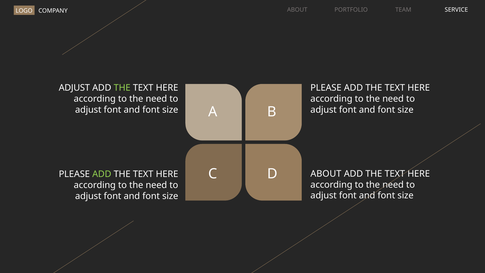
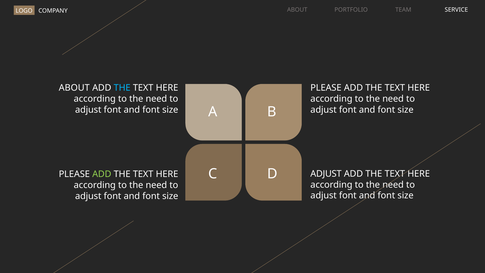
ADJUST at (74, 88): ADJUST -> ABOUT
THE at (122, 88) colour: light green -> light blue
ABOUT at (326, 174): ABOUT -> ADJUST
